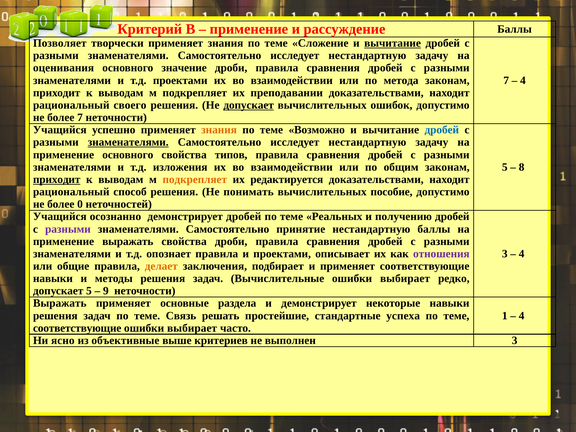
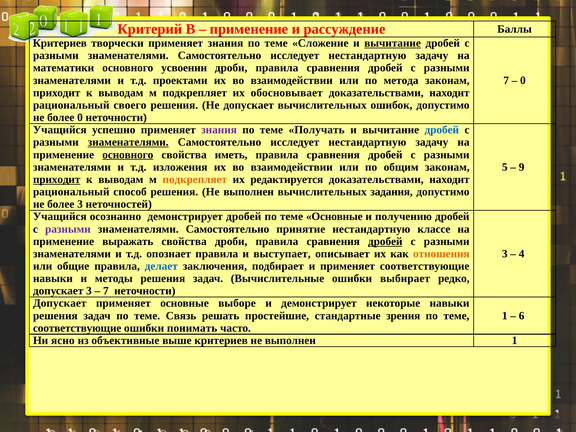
Позволяет at (60, 43): Позволяет -> Критериев
оценивания: оценивания -> математики
значение: значение -> усвоении
4 at (523, 80): 4 -> 0
преподавании: преподавании -> обосновывает
допускает at (249, 105) underline: present -> none
более 7: 7 -> 0
знания at (219, 130) colour: orange -> purple
Возможно: Возможно -> Получать
основного at (128, 155) underline: none -> present
типов: типов -> иметь
8: 8 -> 9
решения Не понимать: понимать -> выполнен
пособие: пособие -> задания
более 0: 0 -> 3
теме Реальных: Реальных -> Основные
нестандартную баллы: баллы -> классе
дробей at (385, 241) underline: none -> present
и проектами: проектами -> выступает
отношения colour: purple -> orange
делает colour: orange -> blue
допускает 5: 5 -> 3
9 at (106, 291): 9 -> 7
Выражать at (60, 303): Выражать -> Допускает
раздела: раздела -> выборе
успеха: успеха -> зрения
4 at (522, 316): 4 -> 6
выбирает at (192, 328): выбирает -> понимать
выполнен 3: 3 -> 1
